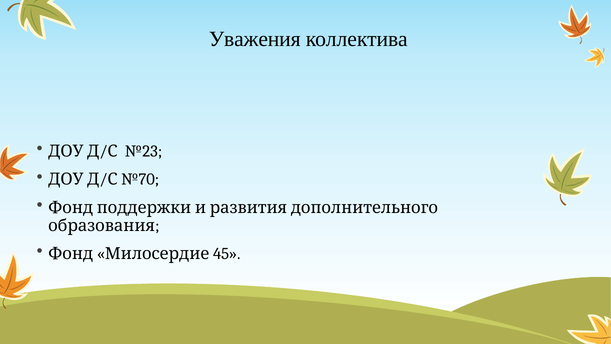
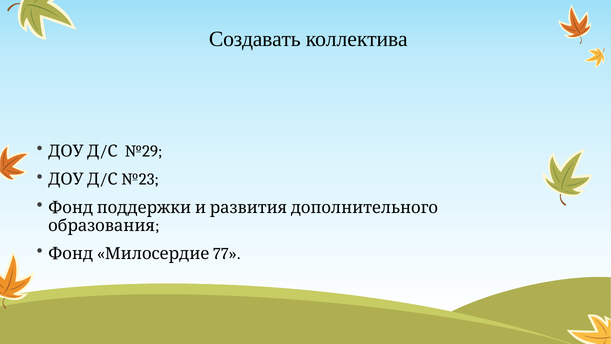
Уважения: Уважения -> Создавать
№23: №23 -> №29
№70: №70 -> №23
45: 45 -> 77
